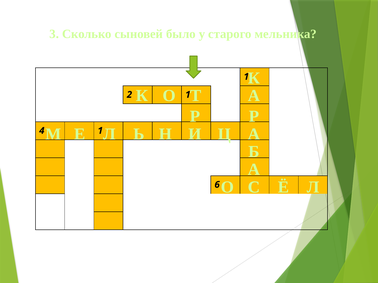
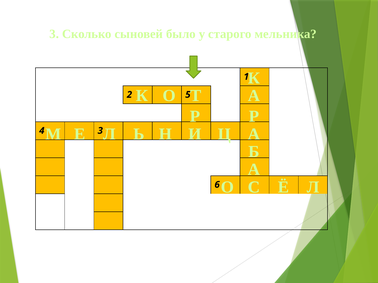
2 1: 1 -> 5
4 1: 1 -> 3
